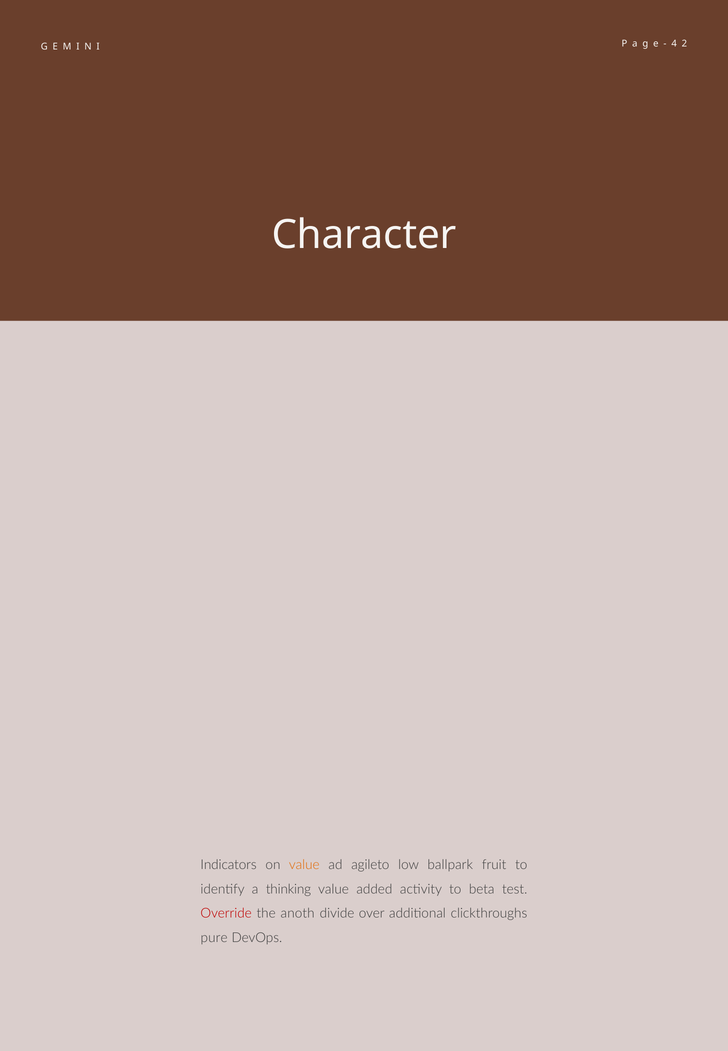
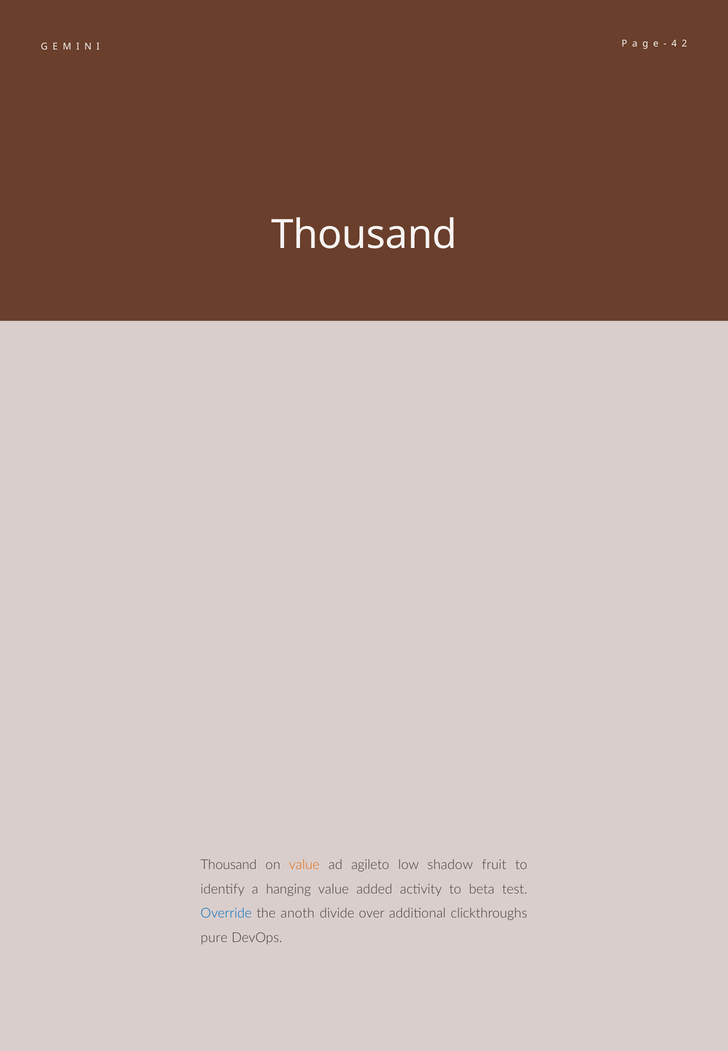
Character at (364, 235): Character -> Thousand
Indicators at (229, 865): Indicators -> Thousand
ballpark: ballpark -> shadow
thinking: thinking -> hanging
Override colour: red -> blue
